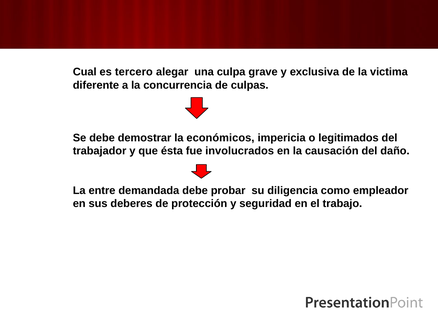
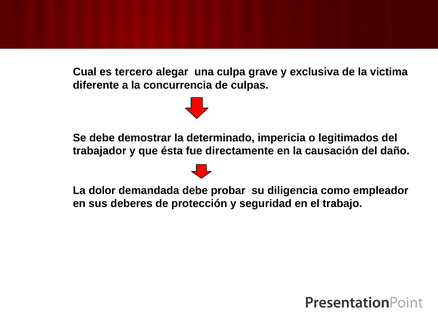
económicos: económicos -> determinado
involucrados: involucrados -> directamente
entre: entre -> dolor
